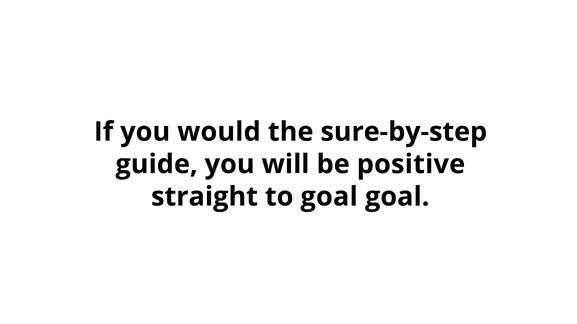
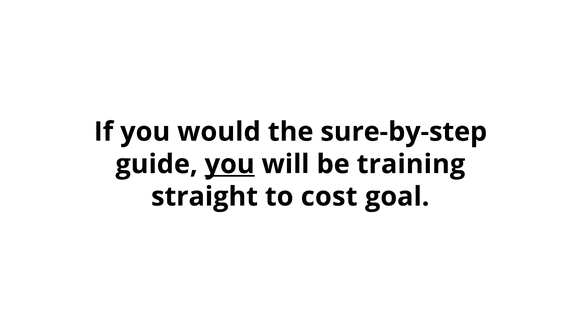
you at (230, 165) underline: none -> present
positive: positive -> training
to goal: goal -> cost
